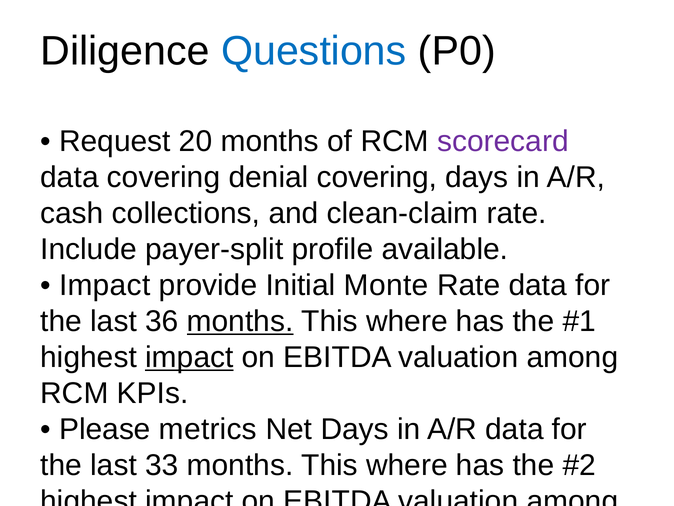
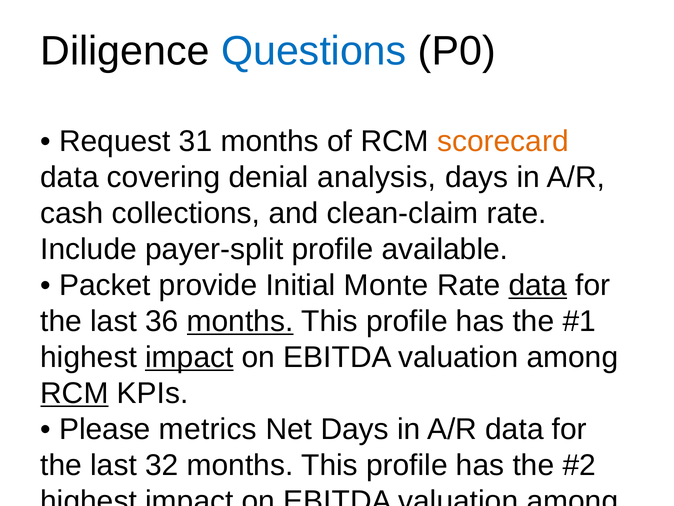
20: 20 -> 31
scorecard colour: purple -> orange
denial covering: covering -> analysis
Impact at (105, 285): Impact -> Packet
data at (538, 285) underline: none -> present
where at (407, 321): where -> profile
RCM at (74, 393) underline: none -> present
33: 33 -> 32
where at (407, 465): where -> profile
